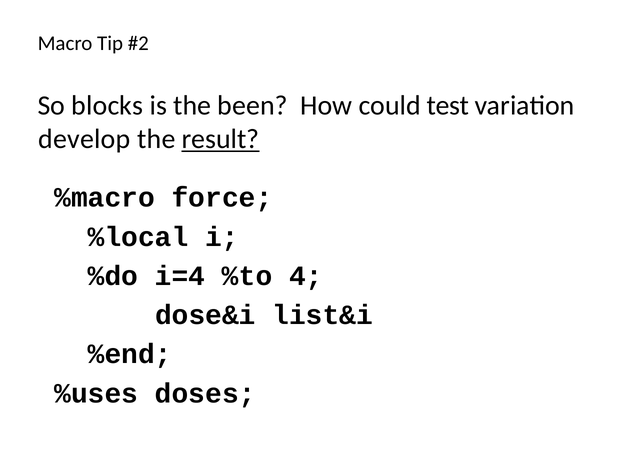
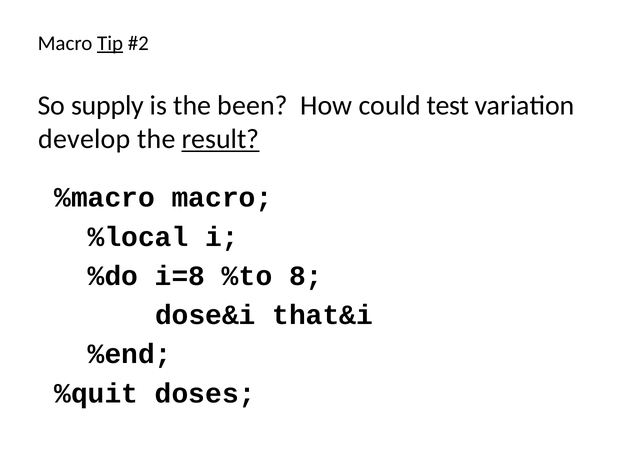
Tip underline: none -> present
blocks: blocks -> supply
%macro force: force -> macro
i=4: i=4 -> i=8
4: 4 -> 8
list&i: list&i -> that&i
%uses: %uses -> %quit
